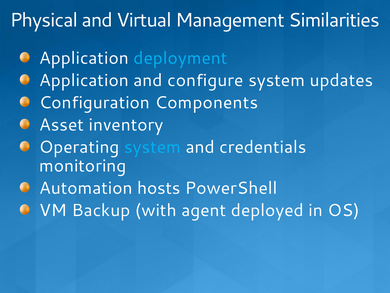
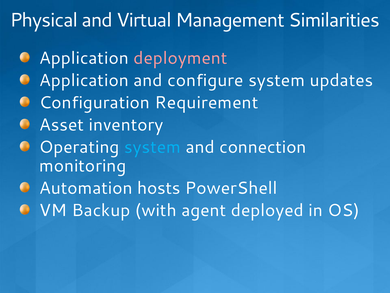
deployment colour: light blue -> pink
Components: Components -> Requirement
credentials: credentials -> connection
